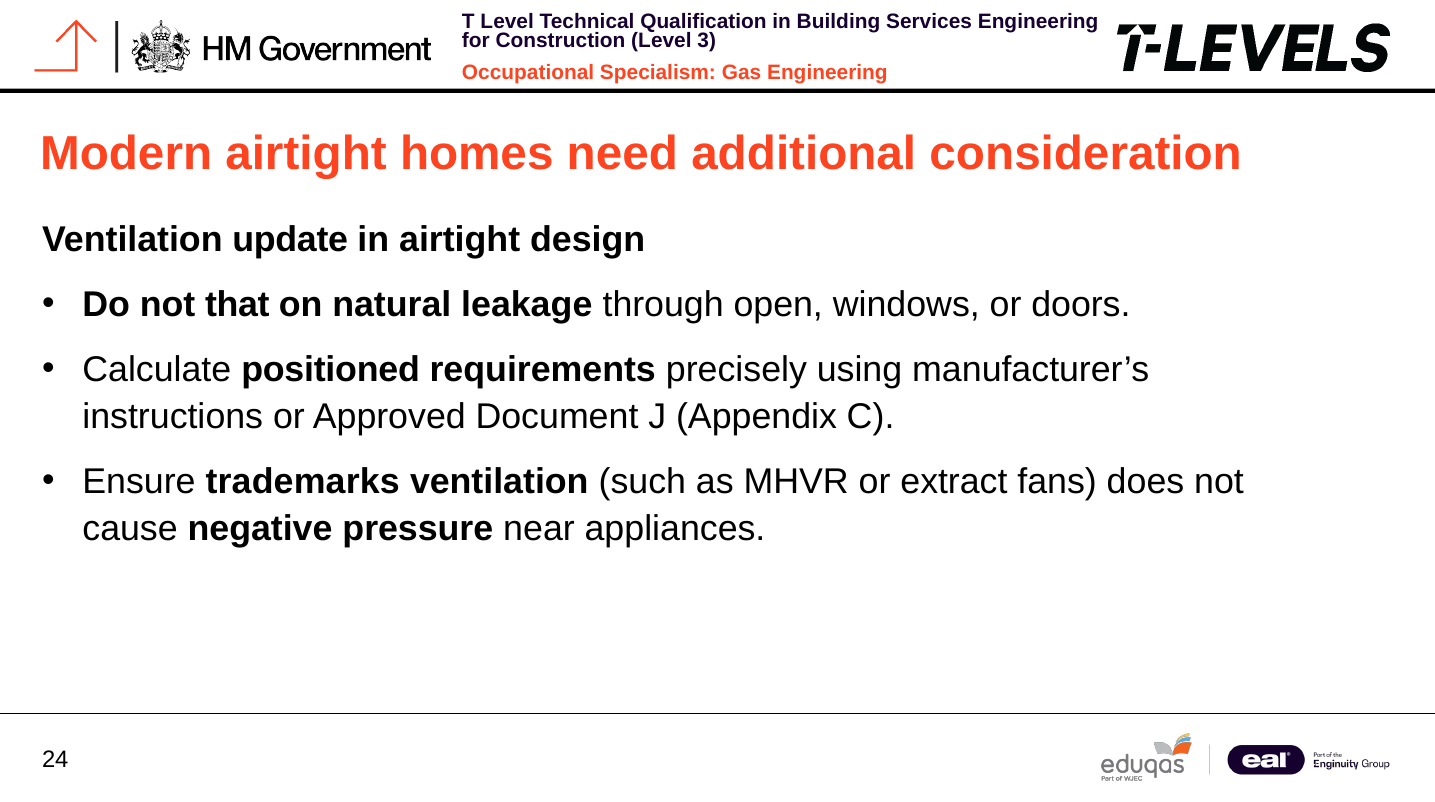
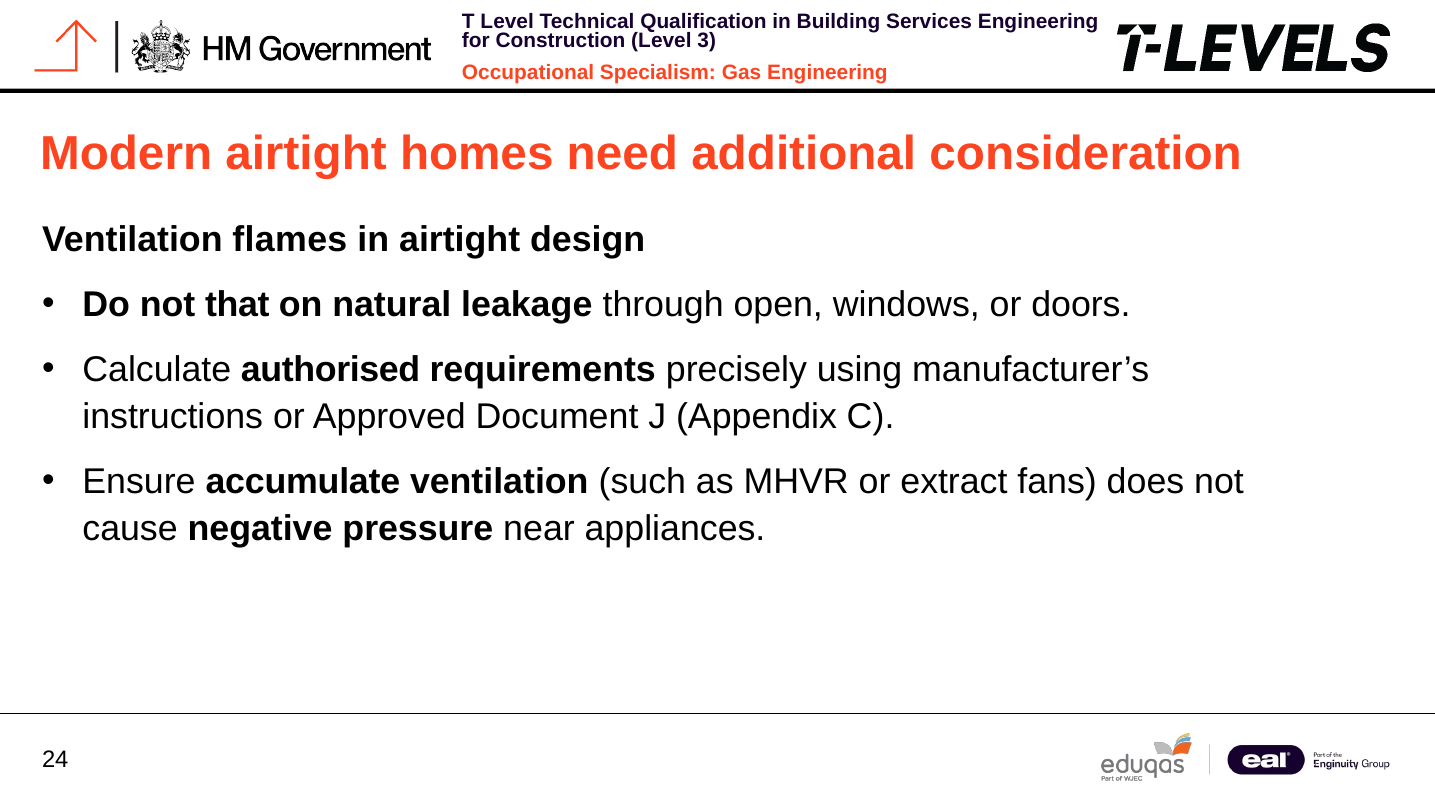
update: update -> flames
positioned: positioned -> authorised
trademarks: trademarks -> accumulate
